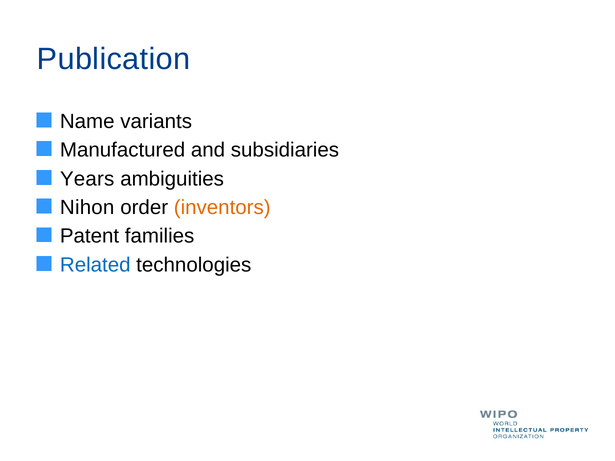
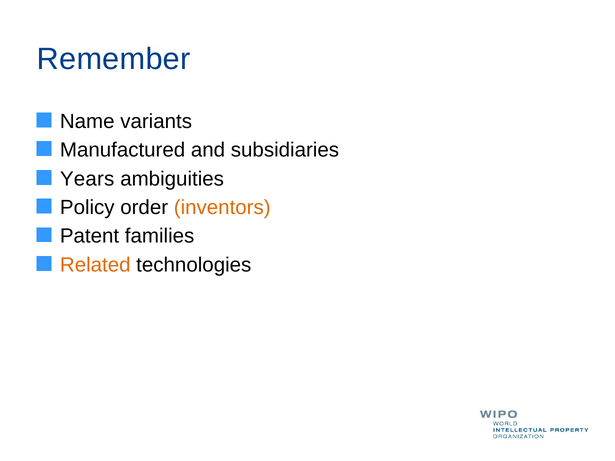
Publication: Publication -> Remember
Nihon: Nihon -> Policy
Related colour: blue -> orange
